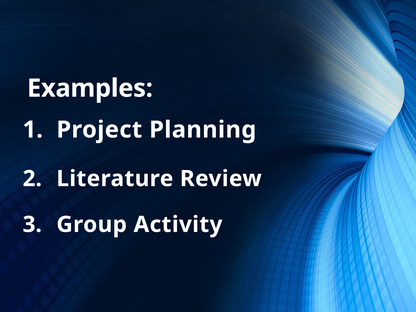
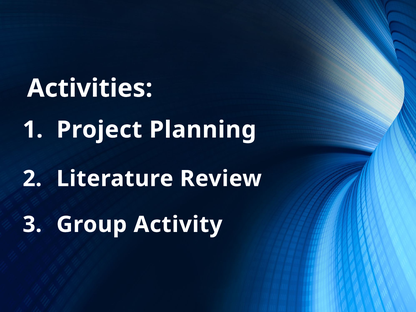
Examples: Examples -> Activities
